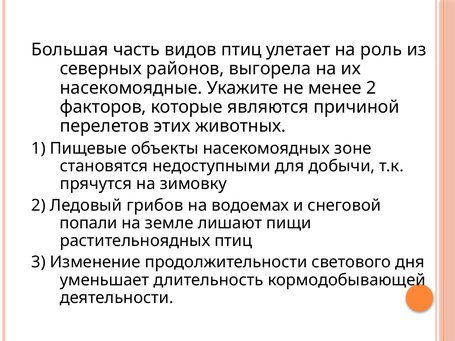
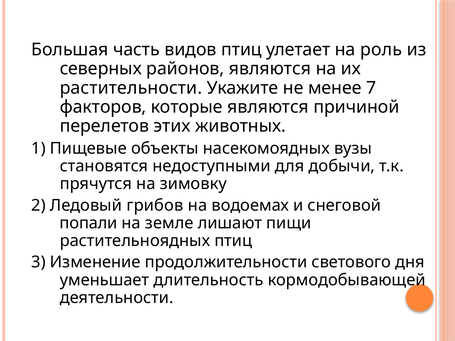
районов выгорела: выгорела -> являются
насекомоядные: насекомоядные -> растительности
менее 2: 2 -> 7
зоне: зоне -> вузы
